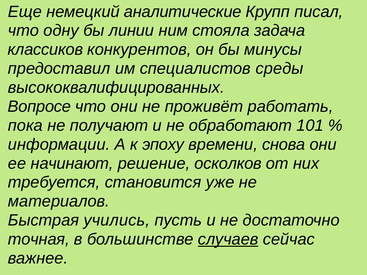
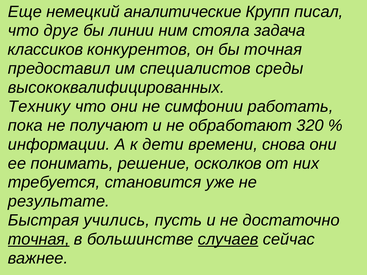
одну: одну -> друг
бы минусы: минусы -> точная
Вопросе: Вопросе -> Технику
проживёт: проживёт -> симфонии
101: 101 -> 320
эпоху: эпоху -> дети
начинают: начинают -> понимать
материалов: материалов -> результате
точная at (39, 239) underline: none -> present
